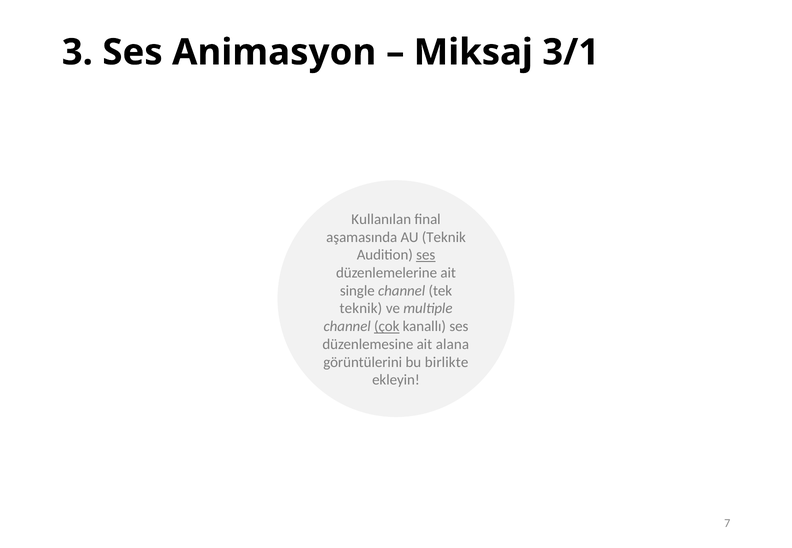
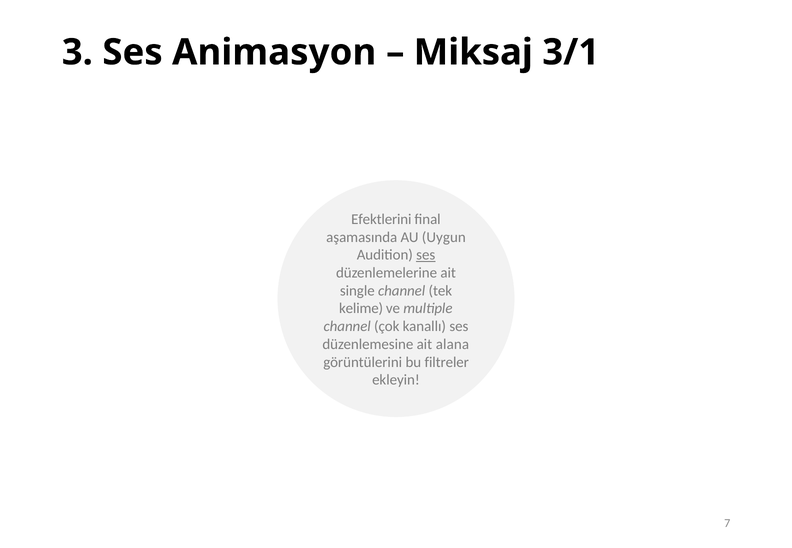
Kullanılan: Kullanılan -> Efektlerini
AU Teknik: Teknik -> Uygun
teknik at (361, 309): teknik -> kelime
çok underline: present -> none
birlikte: birlikte -> filtreler
